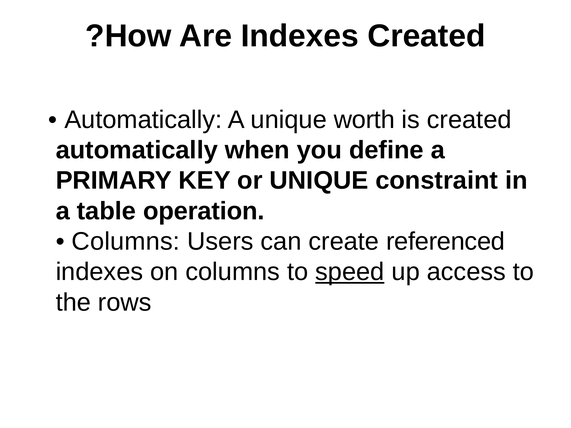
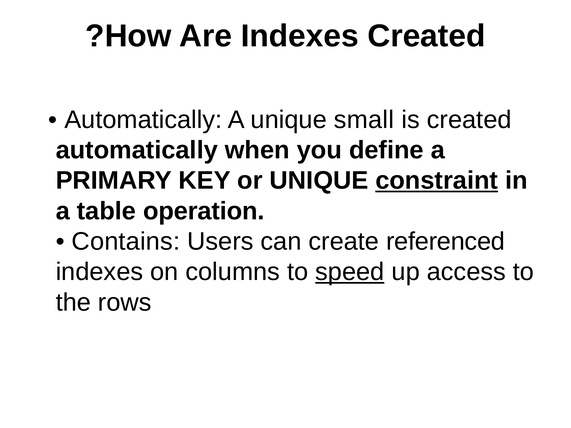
worth: worth -> small
constraint underline: none -> present
Columns at (126, 242): Columns -> Contains
